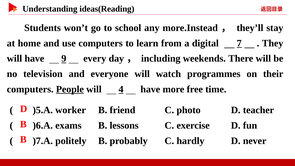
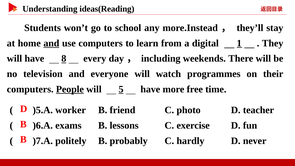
and at (51, 43) underline: none -> present
7: 7 -> 1
9: 9 -> 8
4: 4 -> 5
